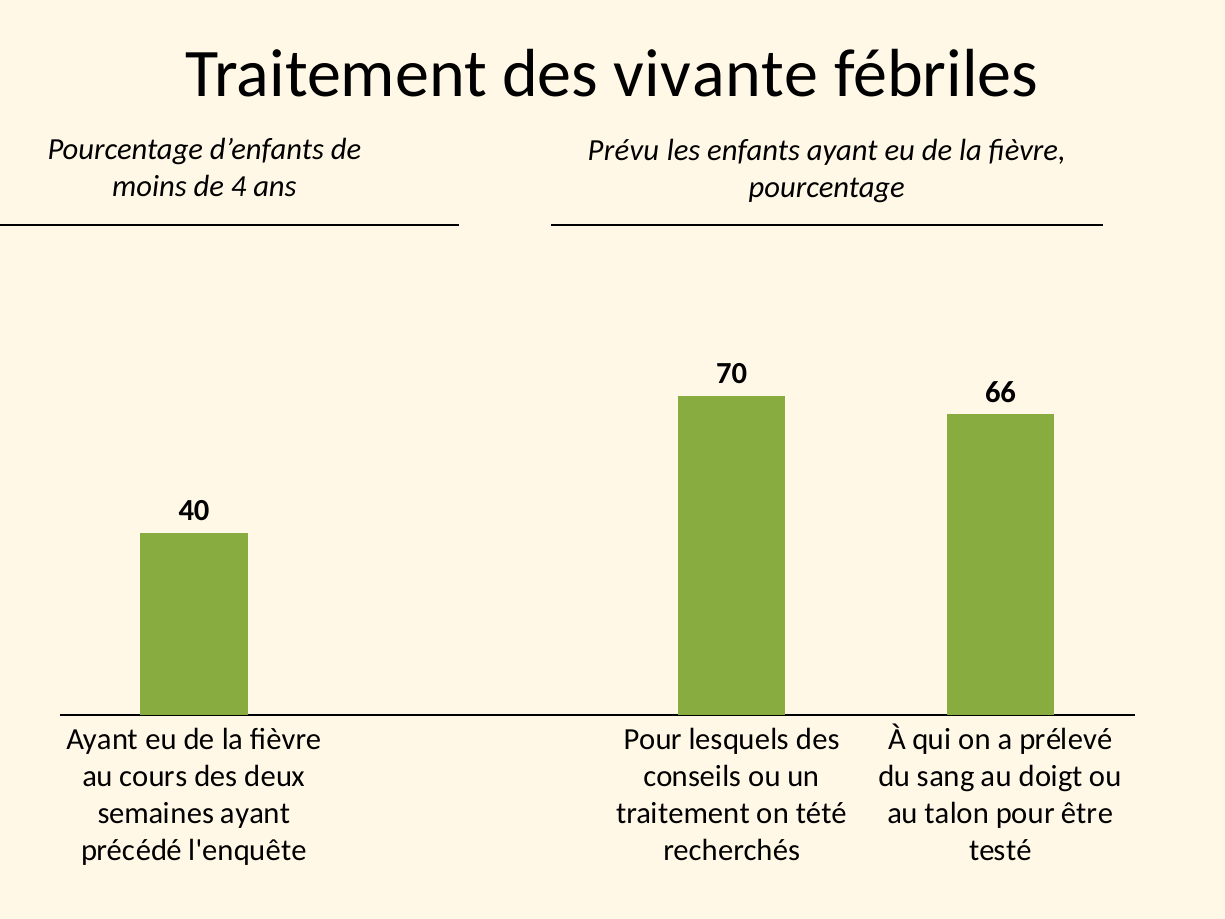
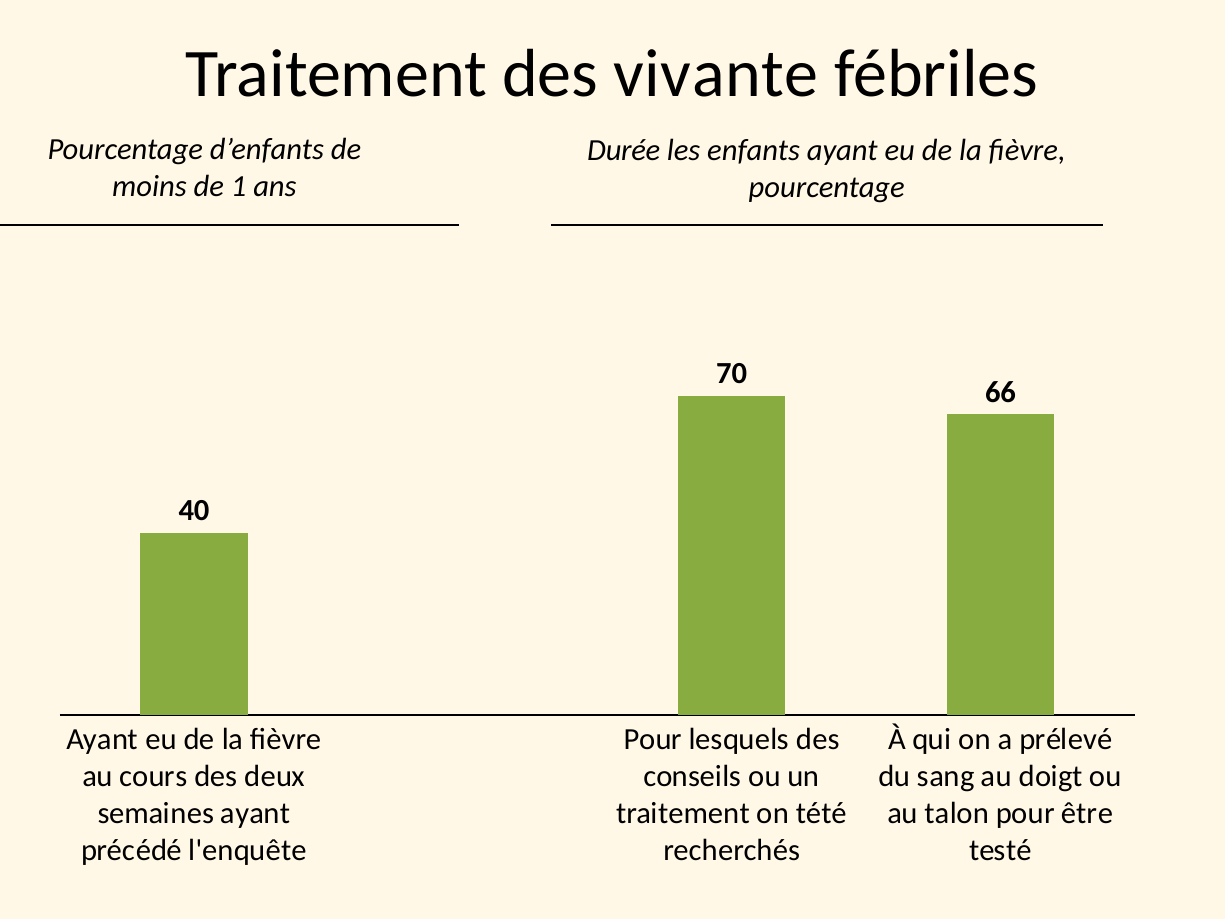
Prévu: Prévu -> Durée
4: 4 -> 1
